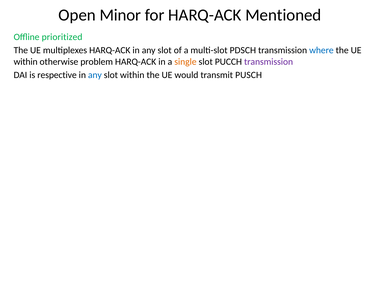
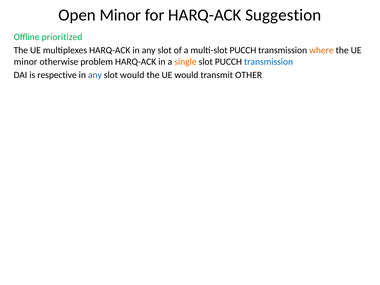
Mentioned: Mentioned -> Suggestion
multi-slot PDSCH: PDSCH -> PUCCH
where colour: blue -> orange
within at (26, 62): within -> minor
transmission at (269, 62) colour: purple -> blue
slot within: within -> would
PUSCH: PUSCH -> OTHER
